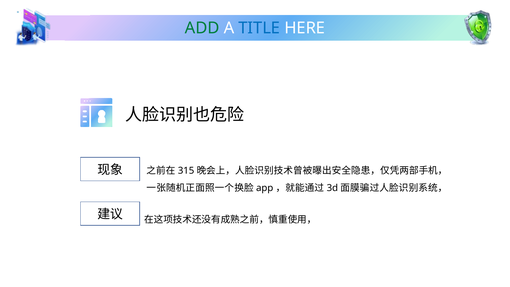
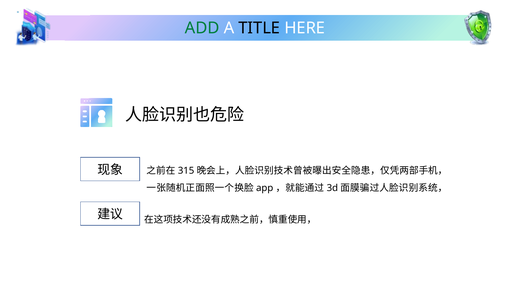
TITLE colour: blue -> black
